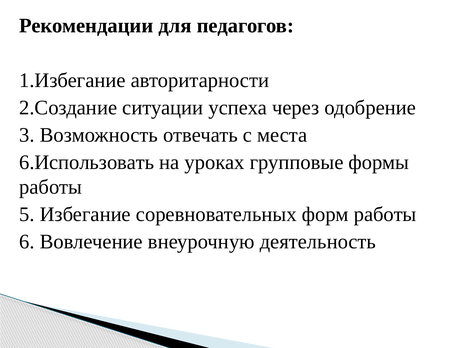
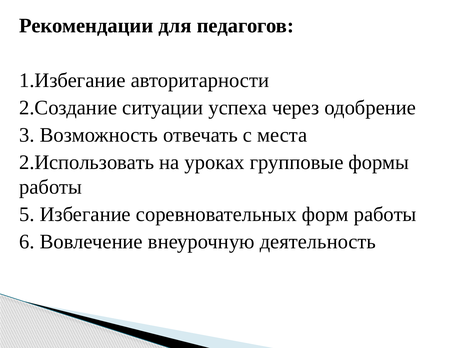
6.Использовать: 6.Использовать -> 2.Использовать
